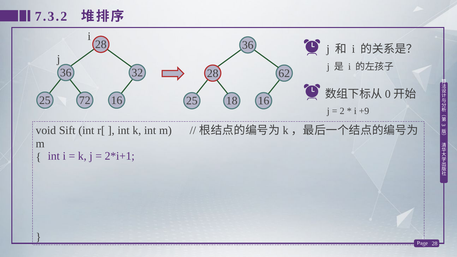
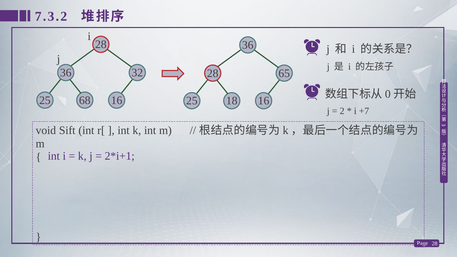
62: 62 -> 65
72: 72 -> 68
+9: +9 -> +7
